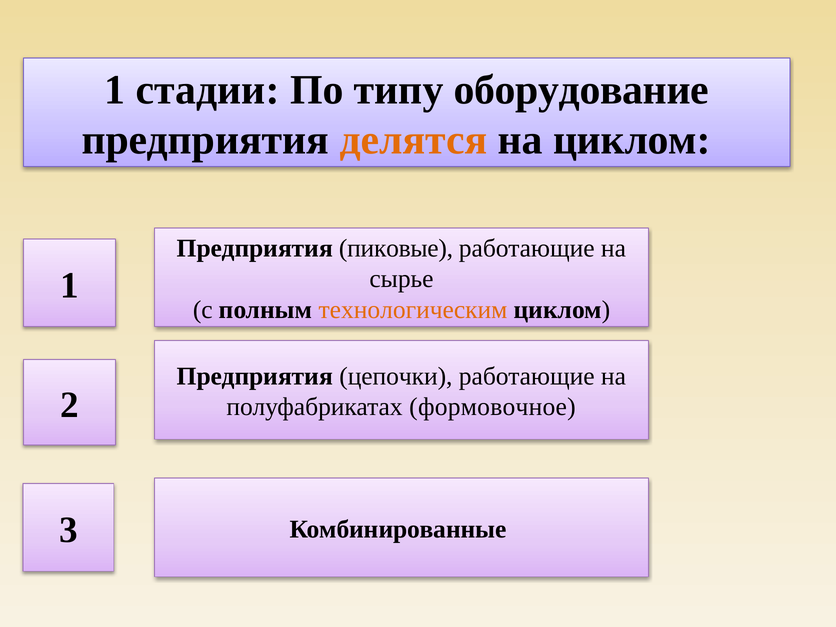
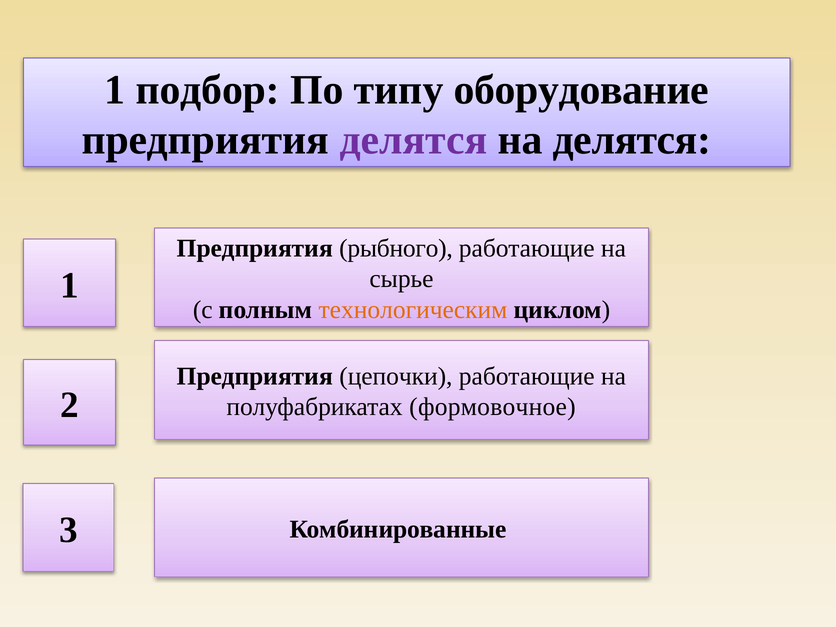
стадии: стадии -> подбор
делятся at (413, 140) colour: orange -> purple
на циклом: циклом -> делятся
пиковые: пиковые -> рыбного
